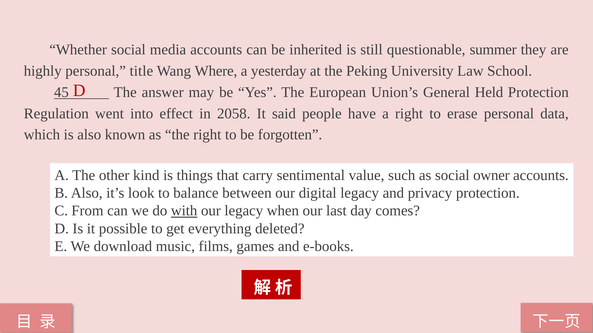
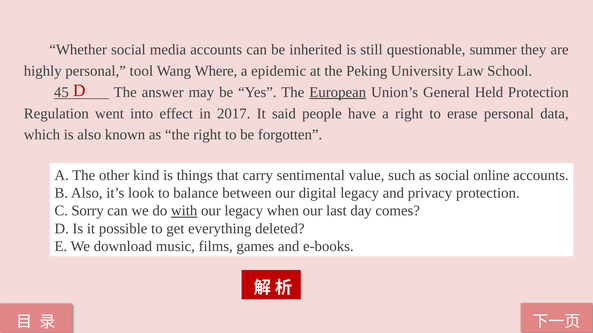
title: title -> tool
yesterday: yesterday -> epidemic
European underline: none -> present
2058: 2058 -> 2017
owner: owner -> online
From: From -> Sorry
